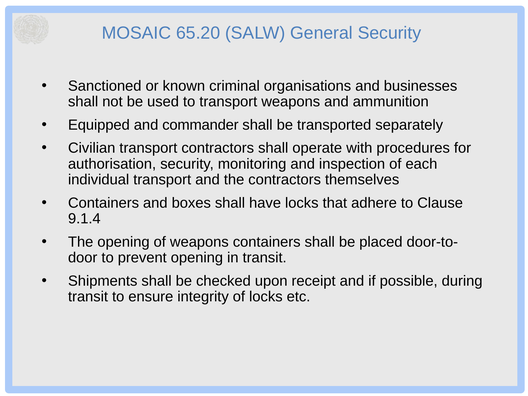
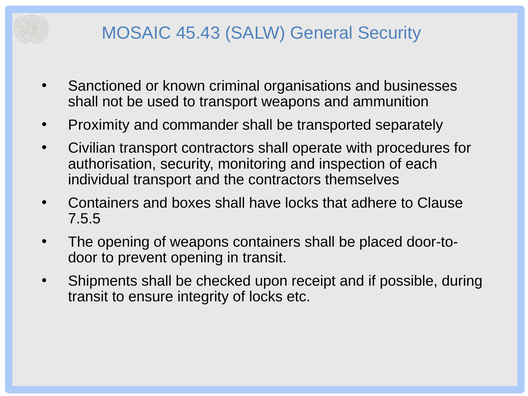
65.20: 65.20 -> 45.43
Equipped: Equipped -> Proximity
9.1.4: 9.1.4 -> 7.5.5
